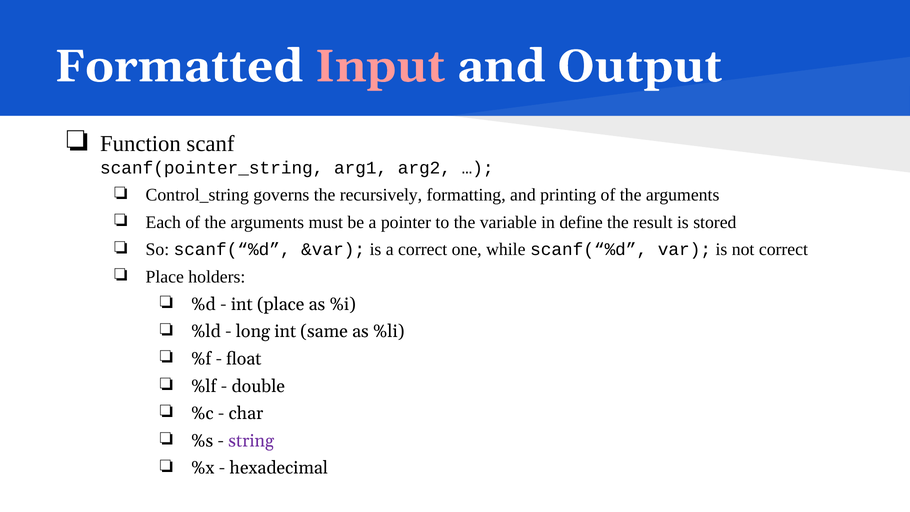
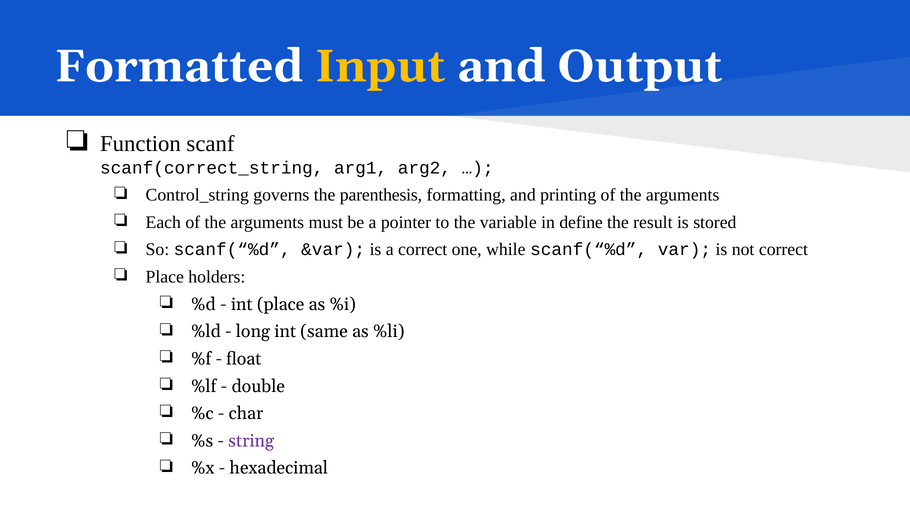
Input colour: pink -> yellow
scanf(pointer_string: scanf(pointer_string -> scanf(correct_string
recursively: recursively -> parenthesis
